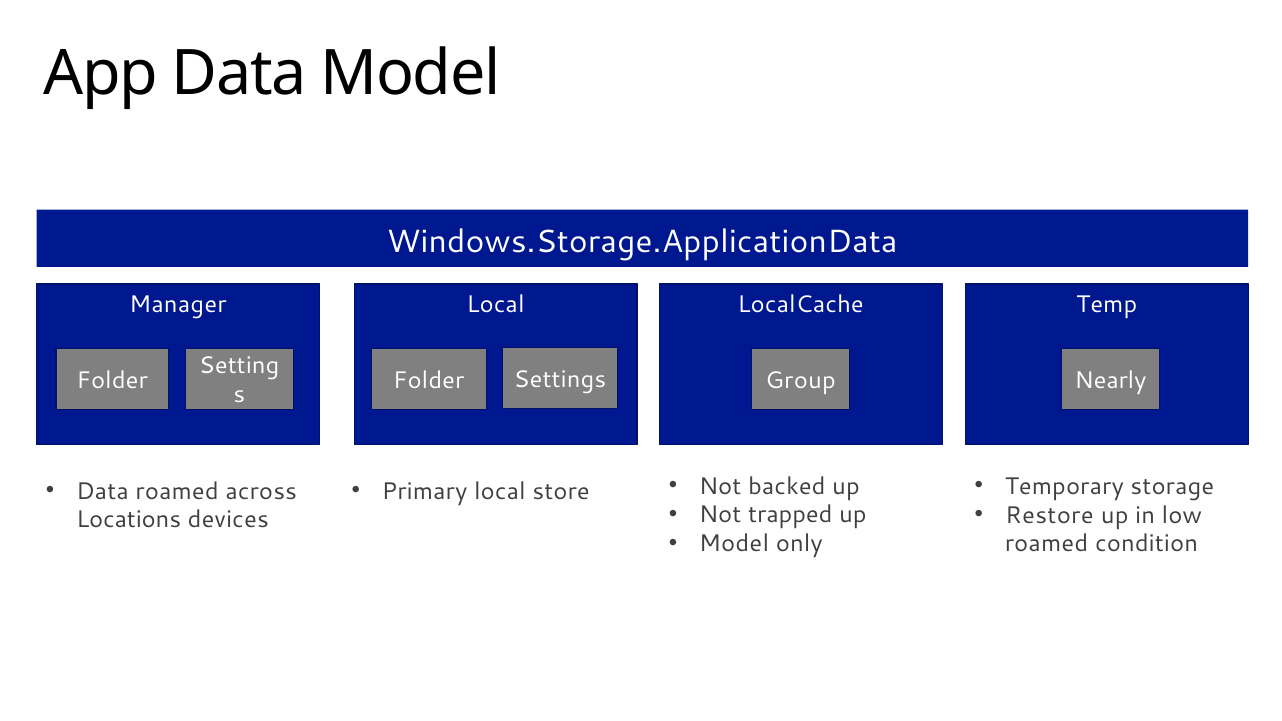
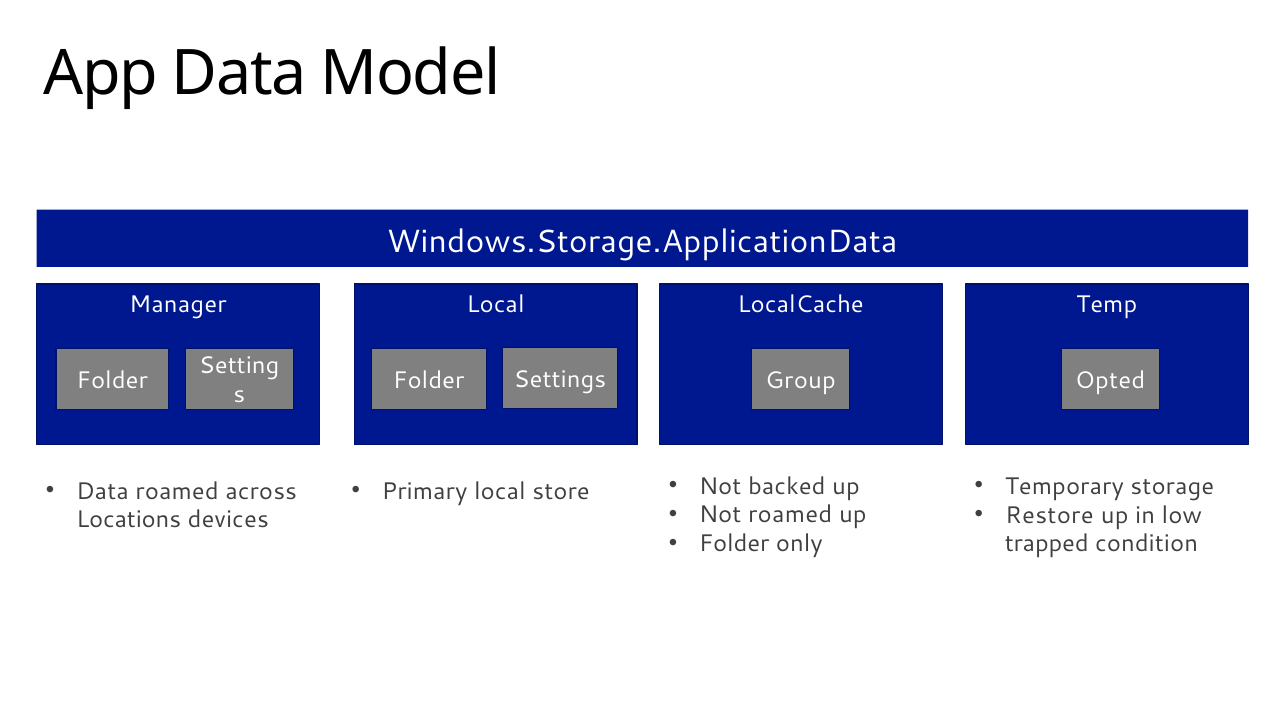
Nearly: Nearly -> Opted
Not trapped: trapped -> roamed
Model at (734, 544): Model -> Folder
roamed at (1047, 544): roamed -> trapped
